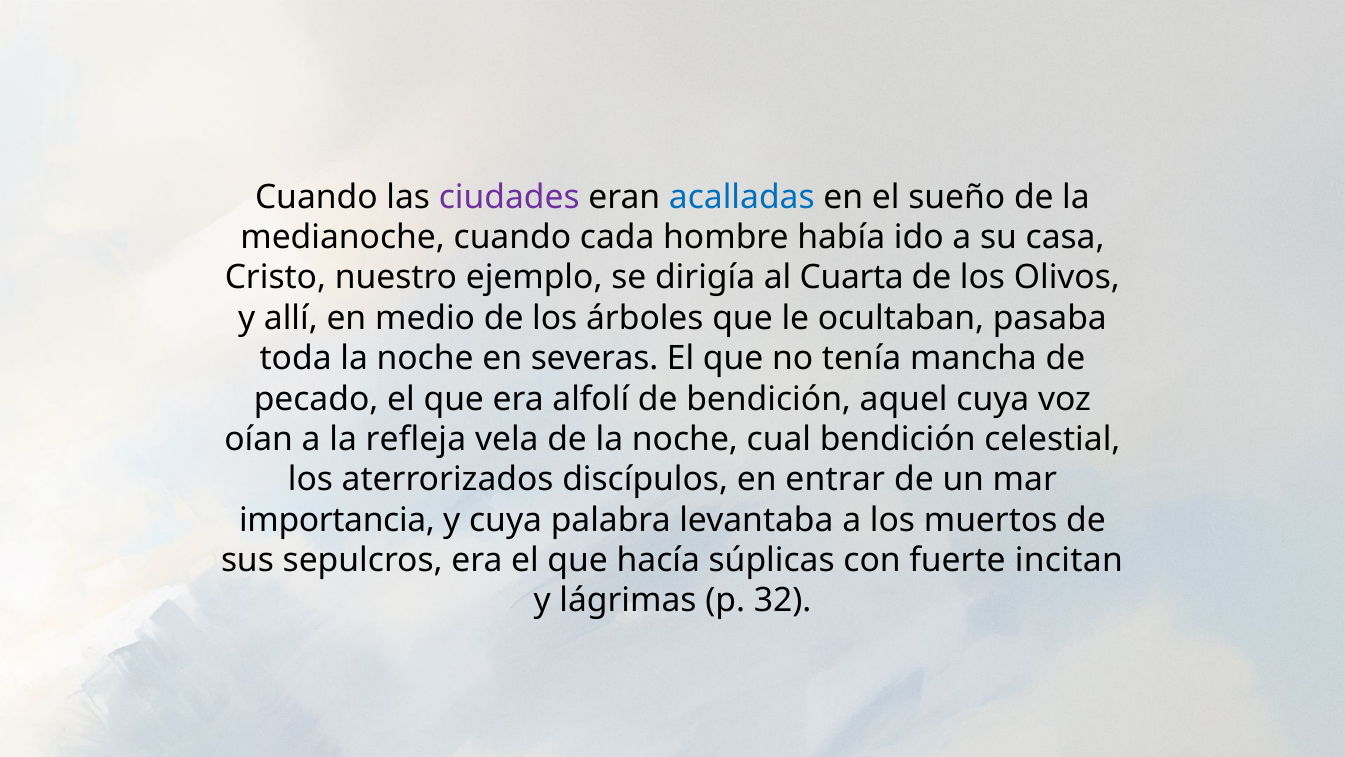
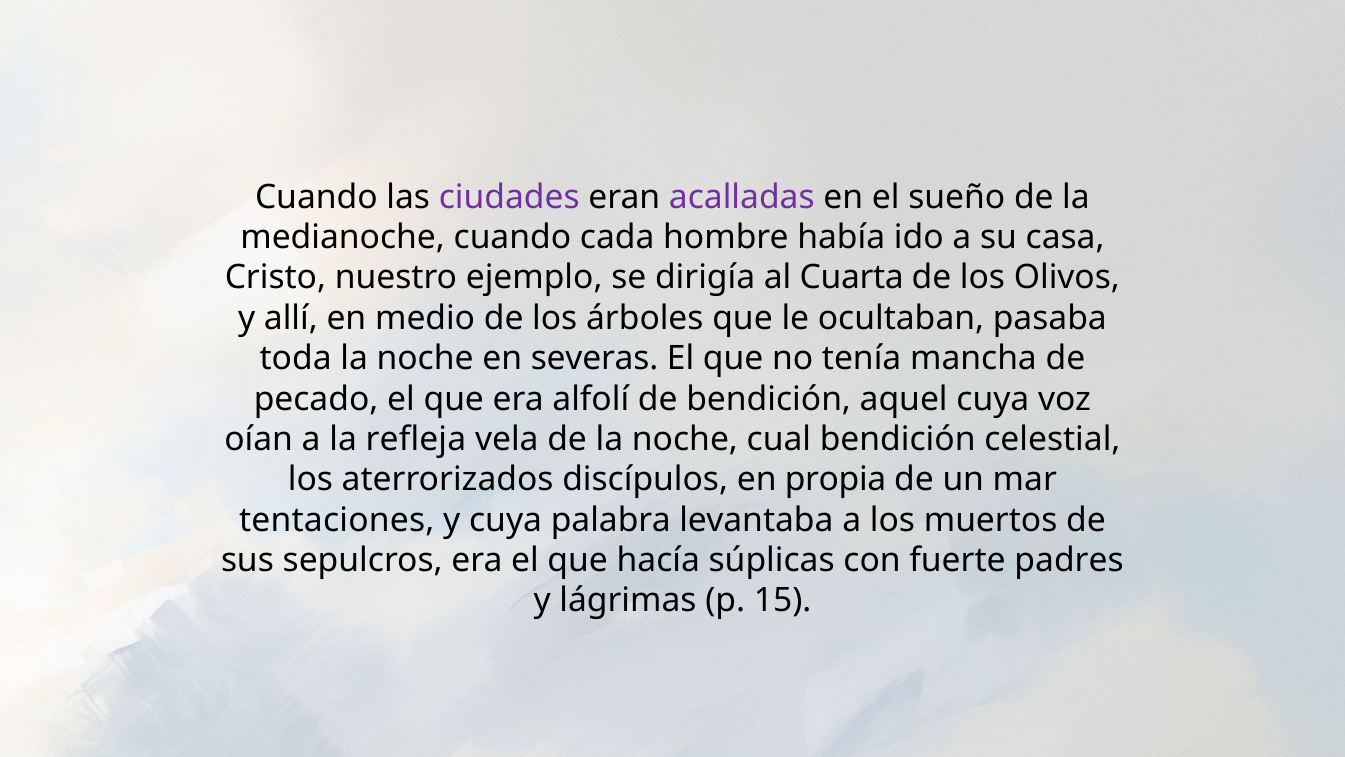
acalladas colour: blue -> purple
entrar: entrar -> propia
importancia: importancia -> tentaciones
incitan: incitan -> padres
32: 32 -> 15
